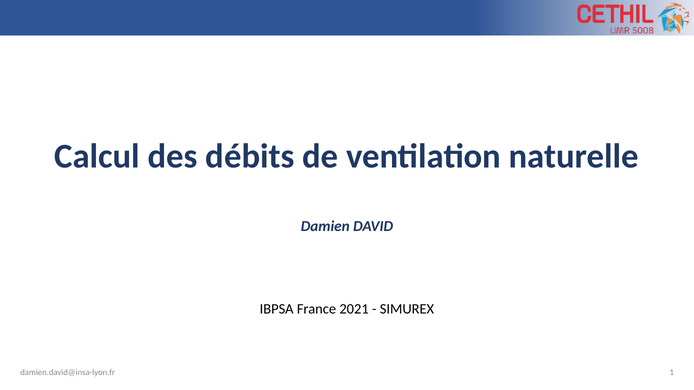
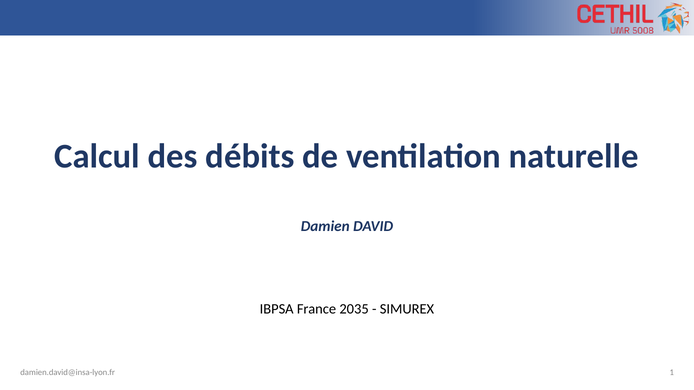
2021: 2021 -> 2035
